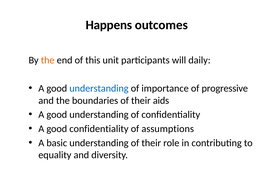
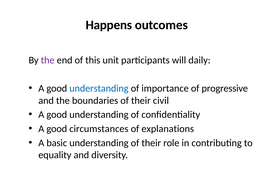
the at (48, 60) colour: orange -> purple
aids: aids -> civil
good confidentiality: confidentiality -> circumstances
assumptions: assumptions -> explanations
